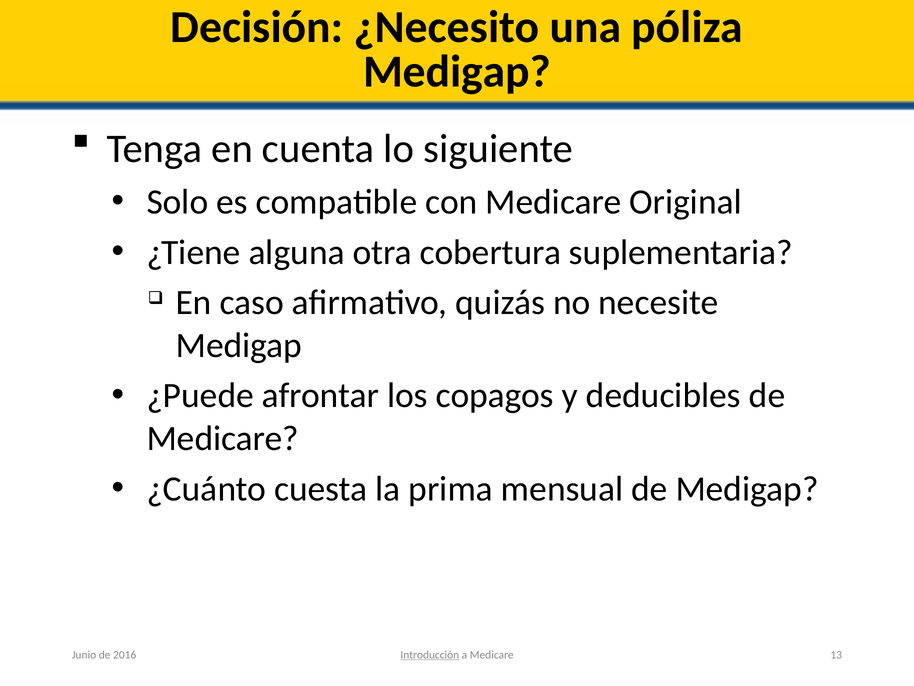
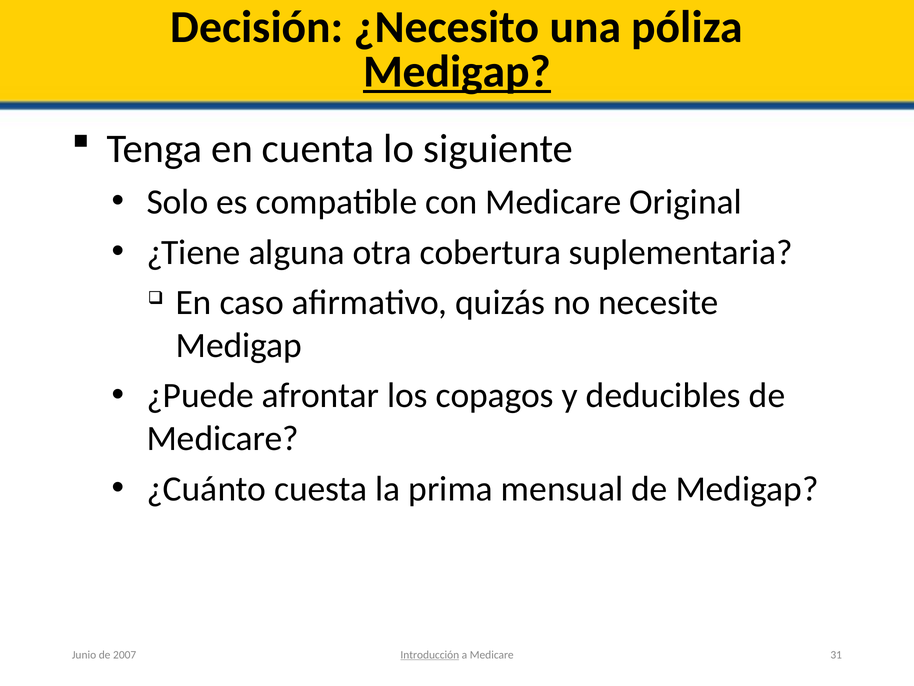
Medigap at (457, 72) underline: none -> present
13: 13 -> 31
2016: 2016 -> 2007
